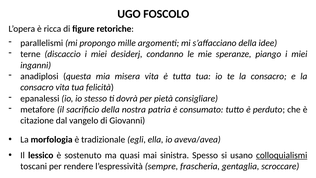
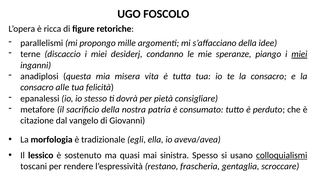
miei at (299, 54) underline: none -> present
consacro vita: vita -> alle
sempre: sempre -> restano
